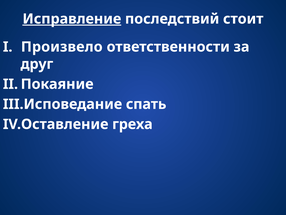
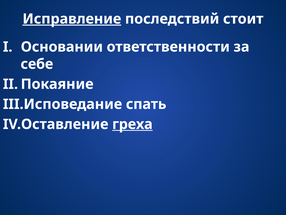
Произвело: Произвело -> Основании
друг: друг -> себе
греха underline: none -> present
